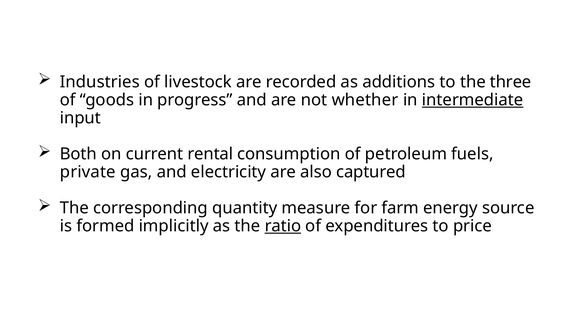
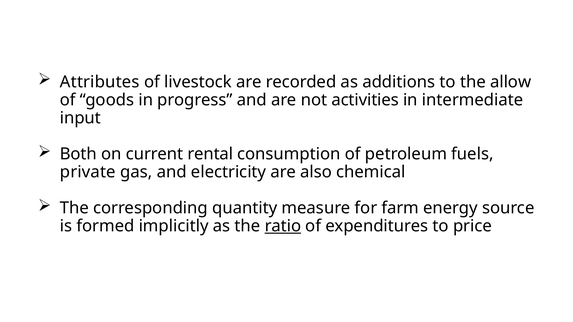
Industries: Industries -> Attributes
three: three -> allow
whether: whether -> activities
intermediate underline: present -> none
captured: captured -> chemical
